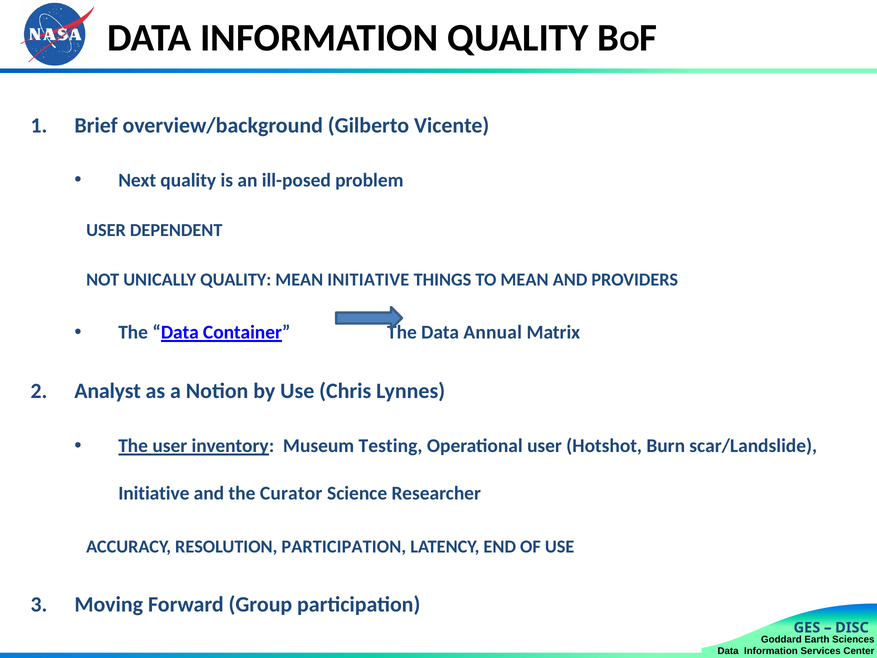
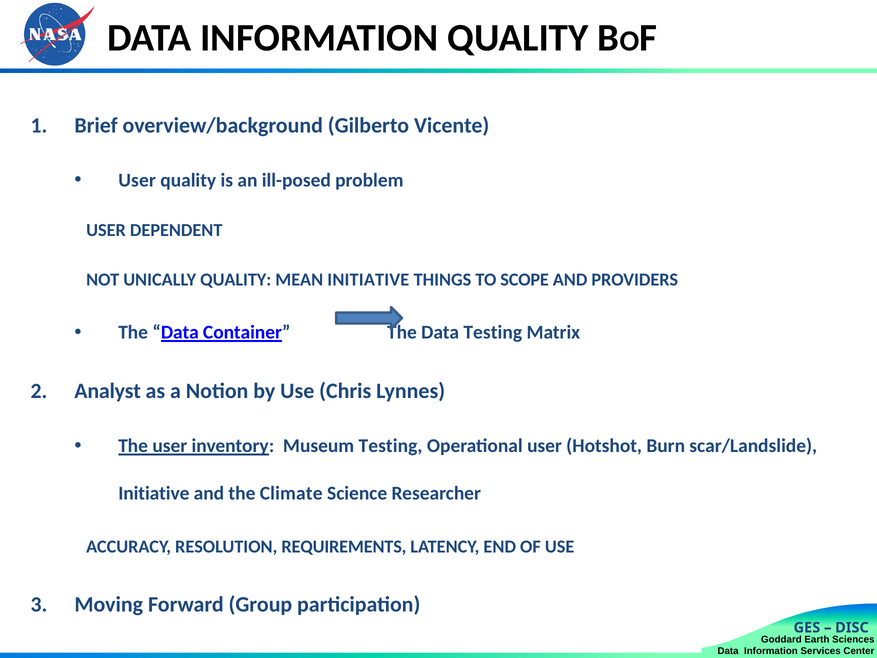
Next at (137, 180): Next -> User
TO MEAN: MEAN -> SCOPE
Data Annual: Annual -> Testing
Curator: Curator -> Climate
RESOLUTION PARTICIPATION: PARTICIPATION -> REQUIREMENTS
